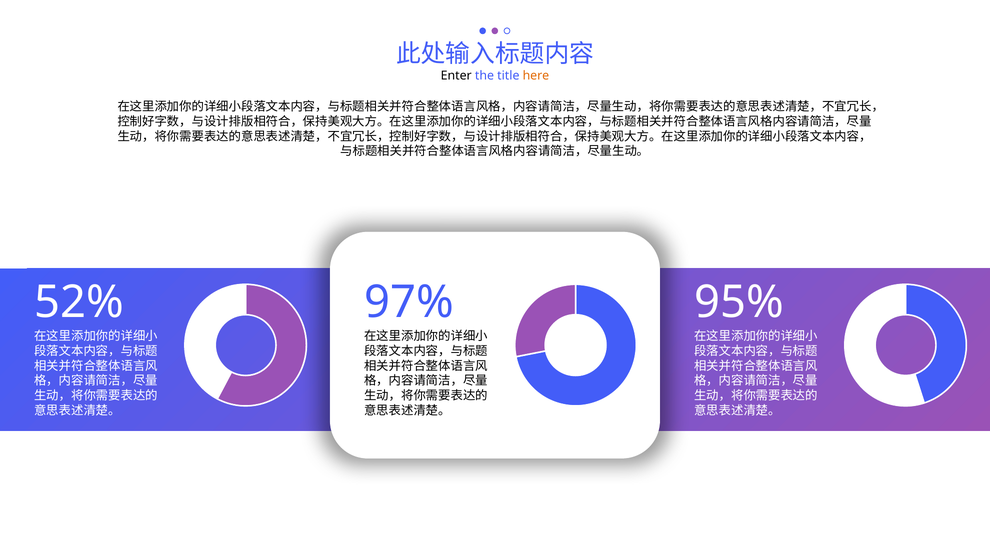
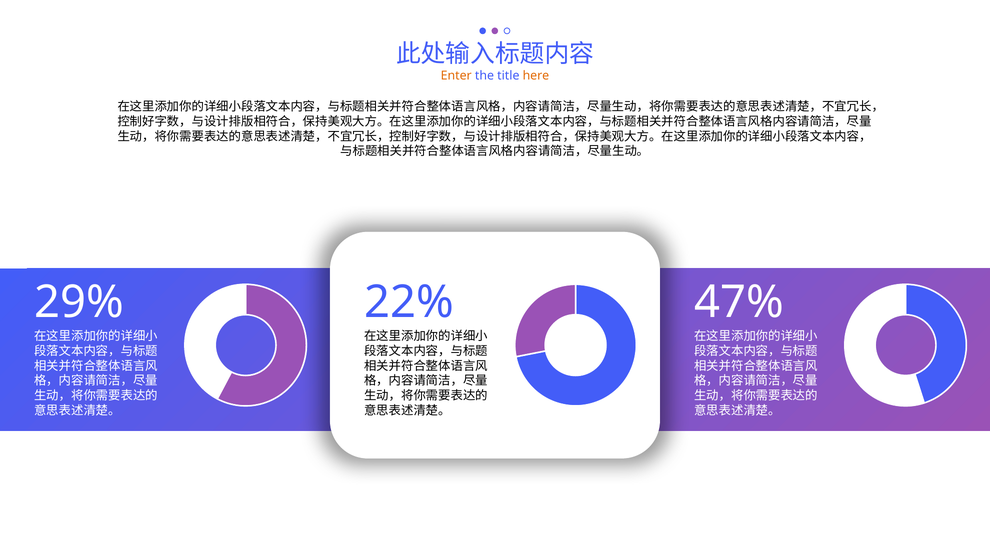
Enter colour: black -> orange
52%: 52% -> 29%
97%: 97% -> 22%
95%: 95% -> 47%
